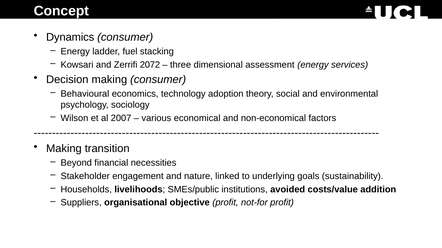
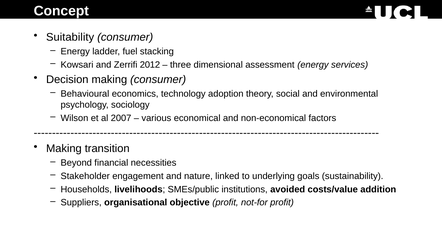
Dynamics: Dynamics -> Suitability
2072: 2072 -> 2012
